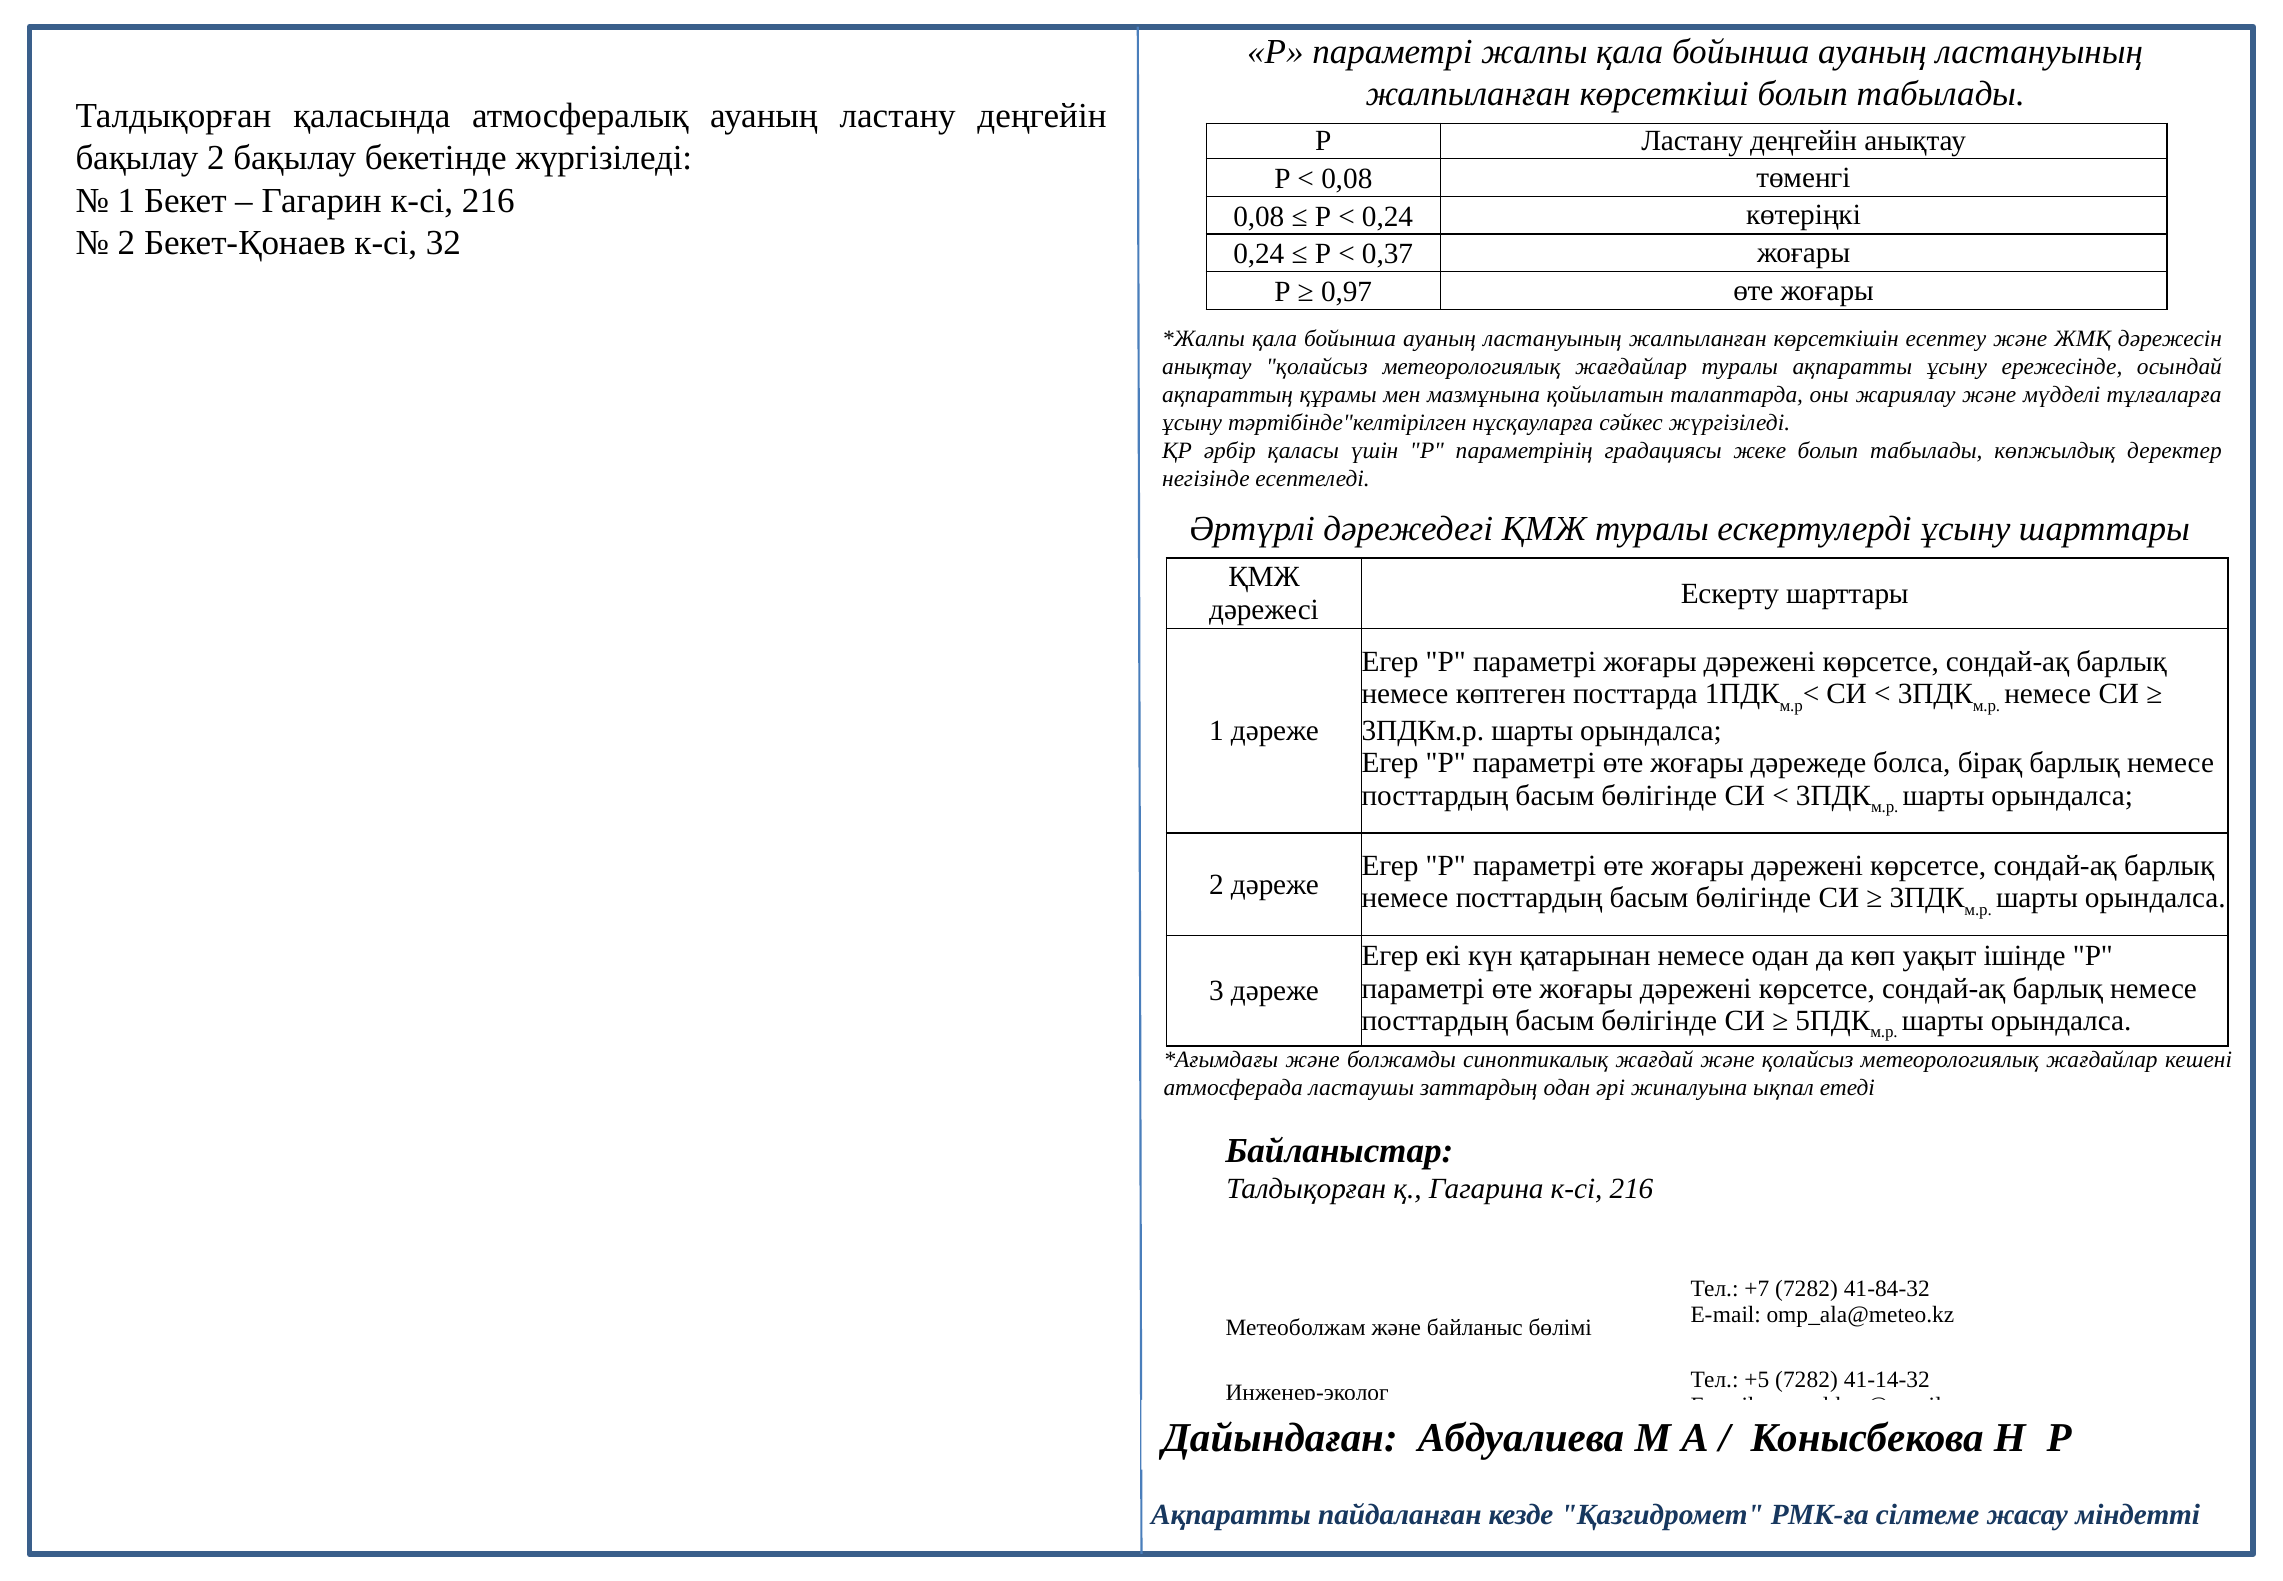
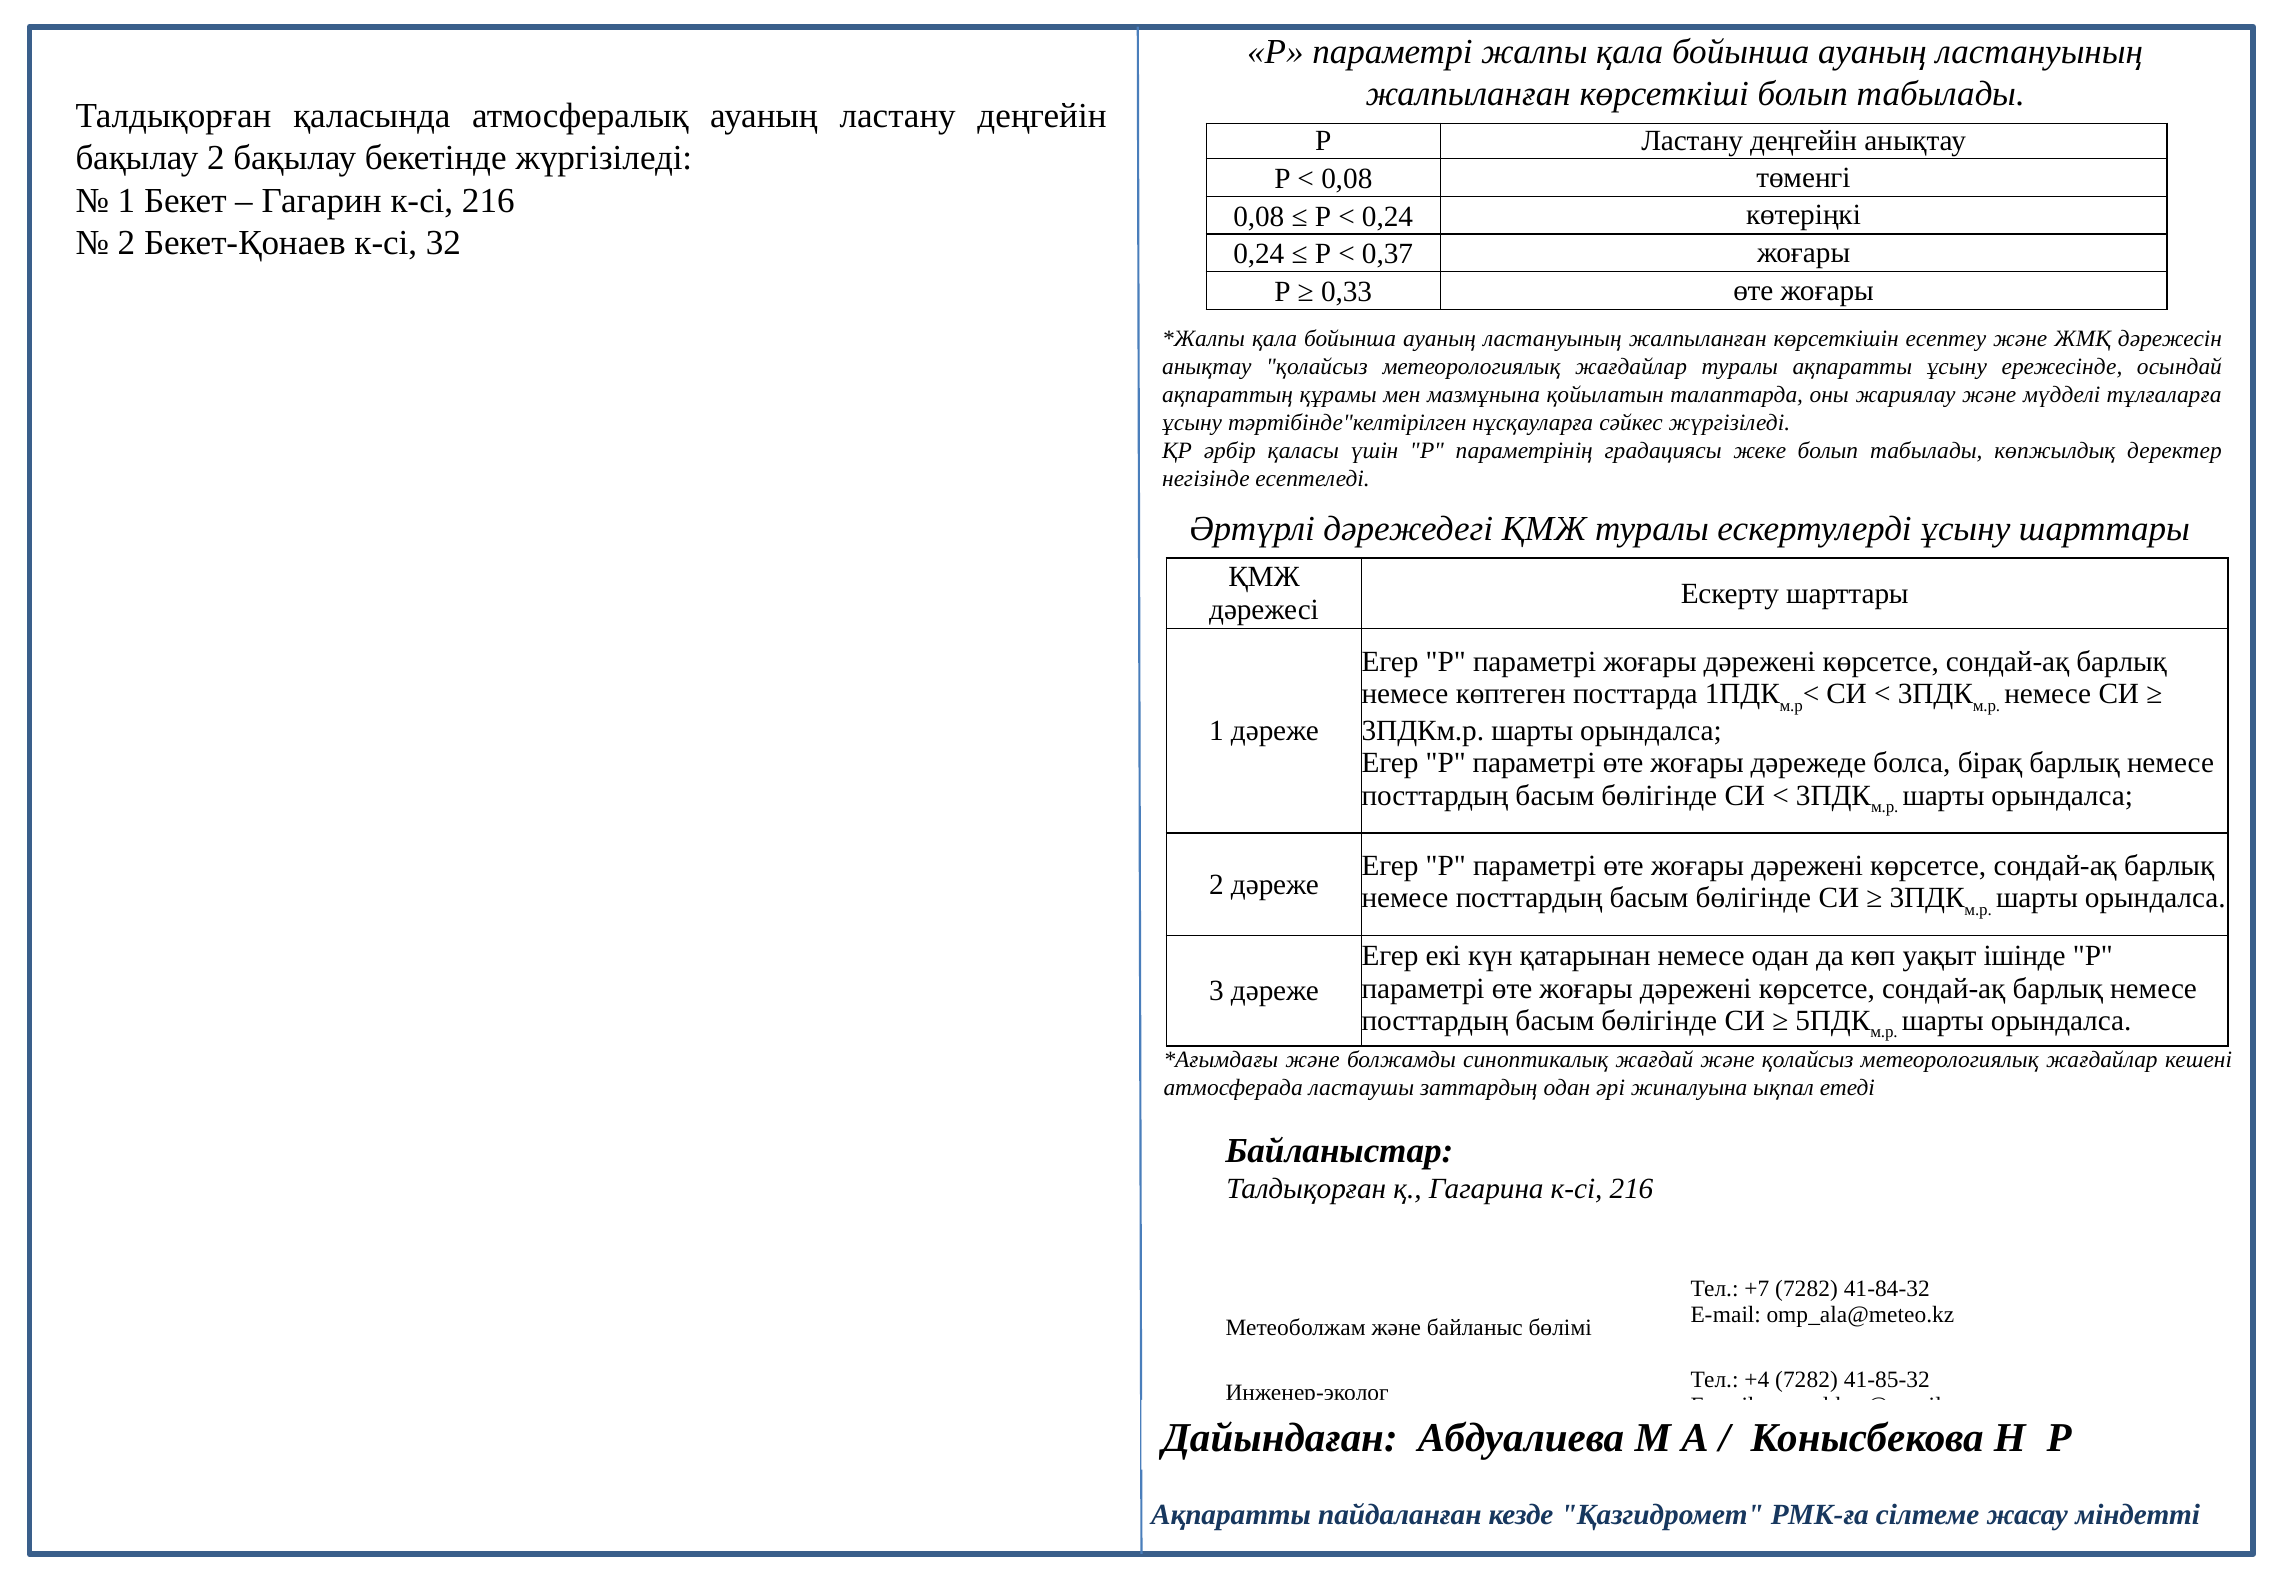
0,97: 0,97 -> 0,33
+5: +5 -> +4
41-14-32: 41-14-32 -> 41-85-32
